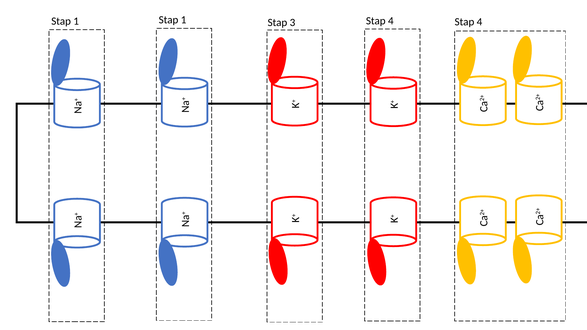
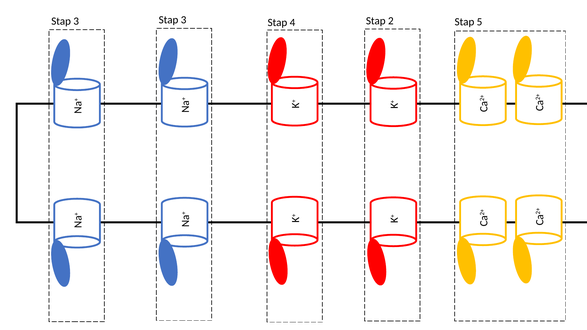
1 at (184, 20): 1 -> 3
1 at (76, 21): 1 -> 3
4 at (391, 21): 4 -> 2
4 at (480, 22): 4 -> 5
3: 3 -> 4
